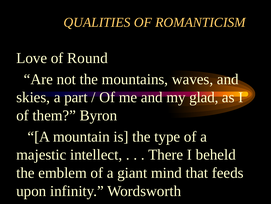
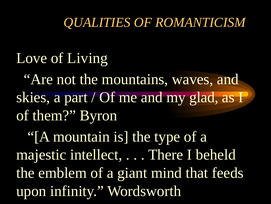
Round: Round -> Living
